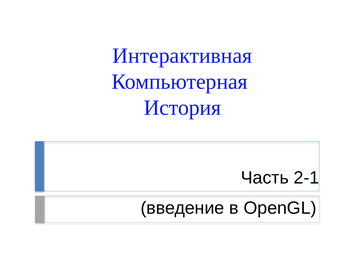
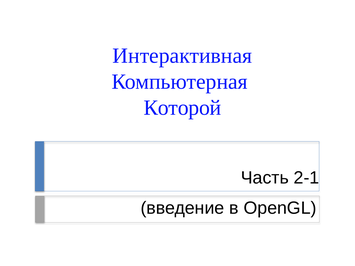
История: История -> Которой
